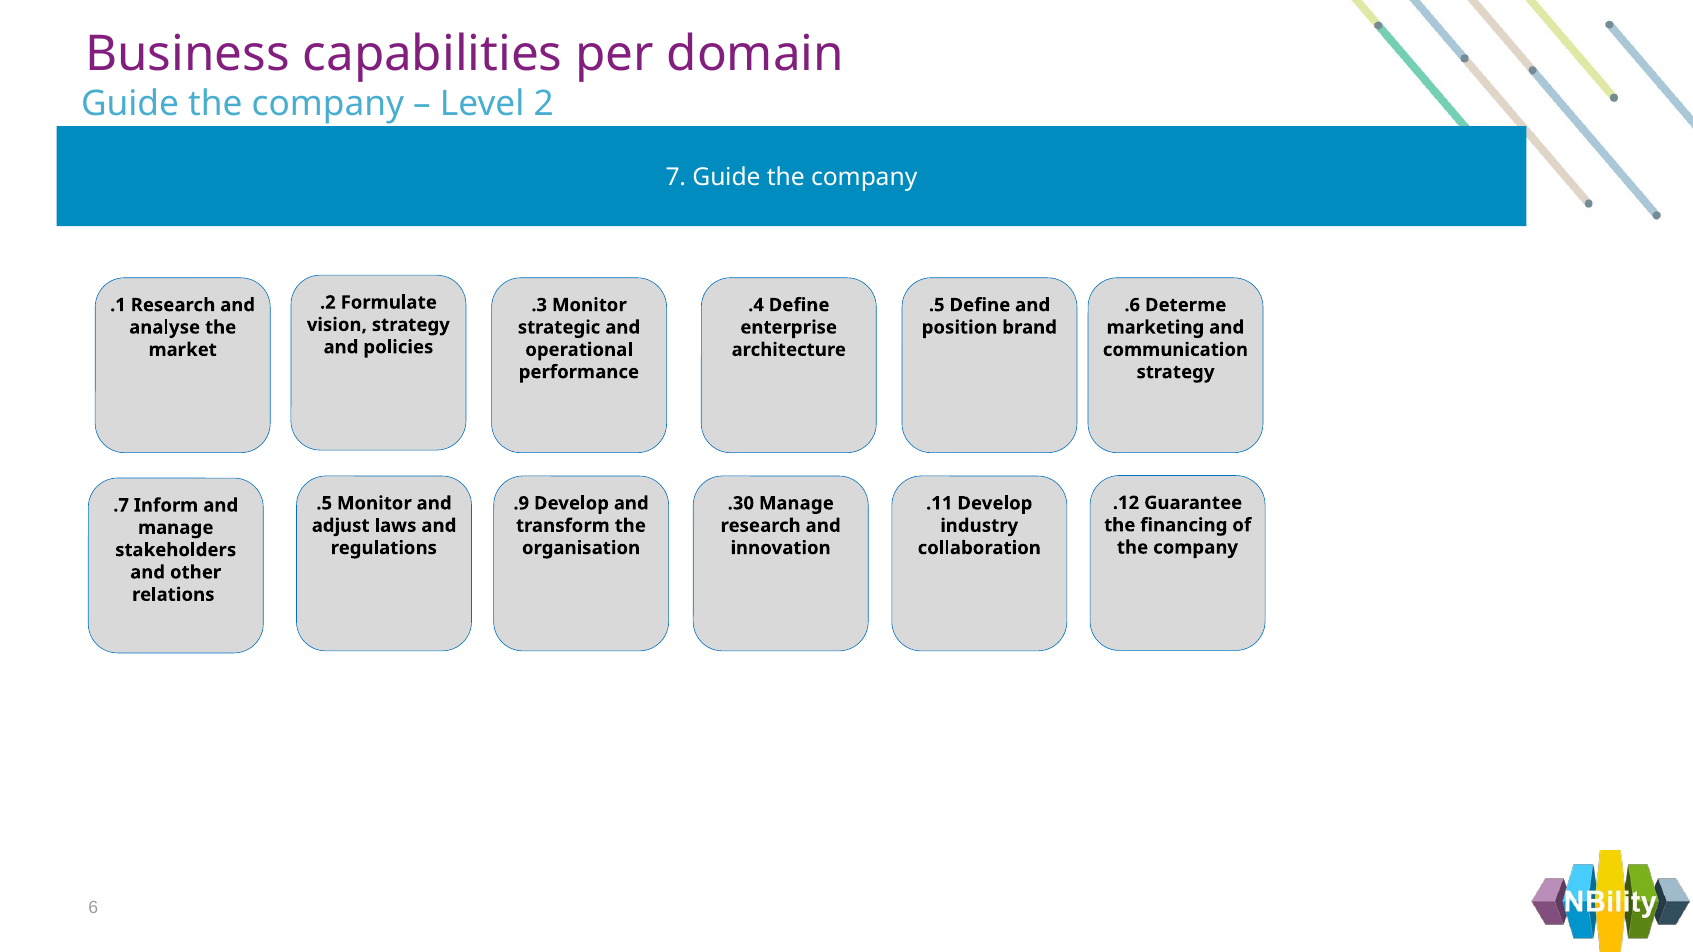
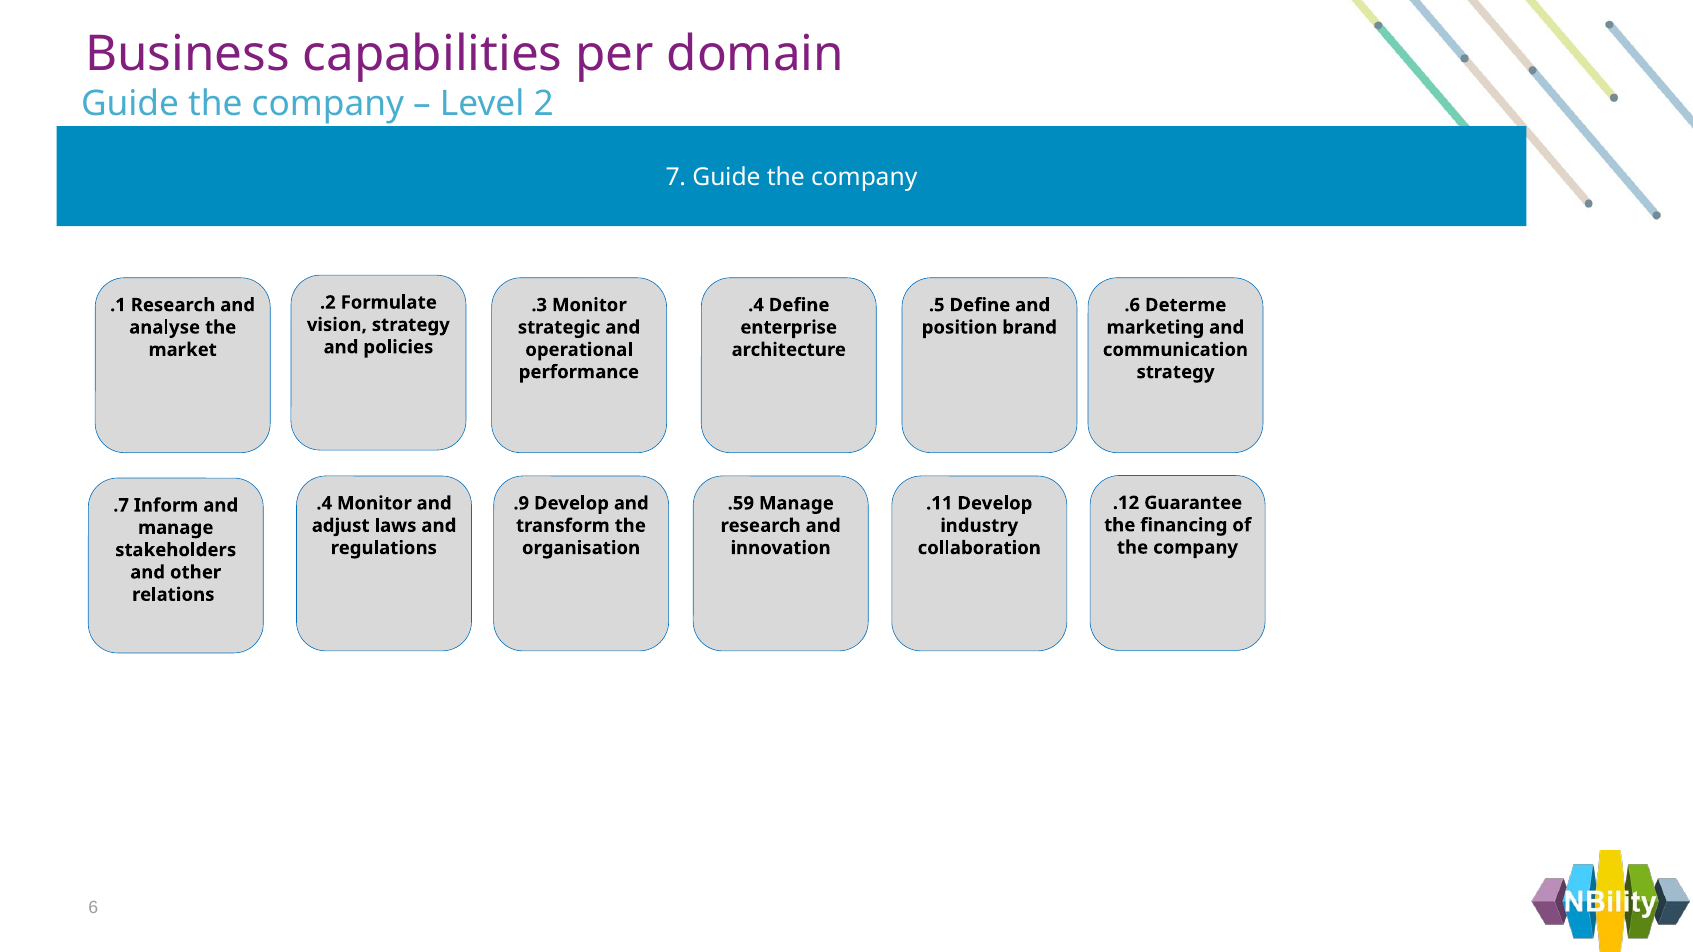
.5 at (324, 503): .5 -> .4
.30: .30 -> .59
